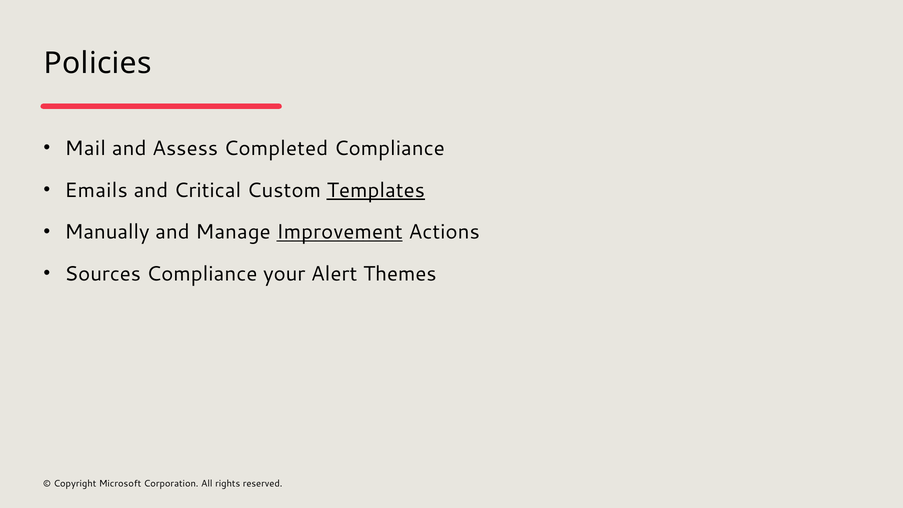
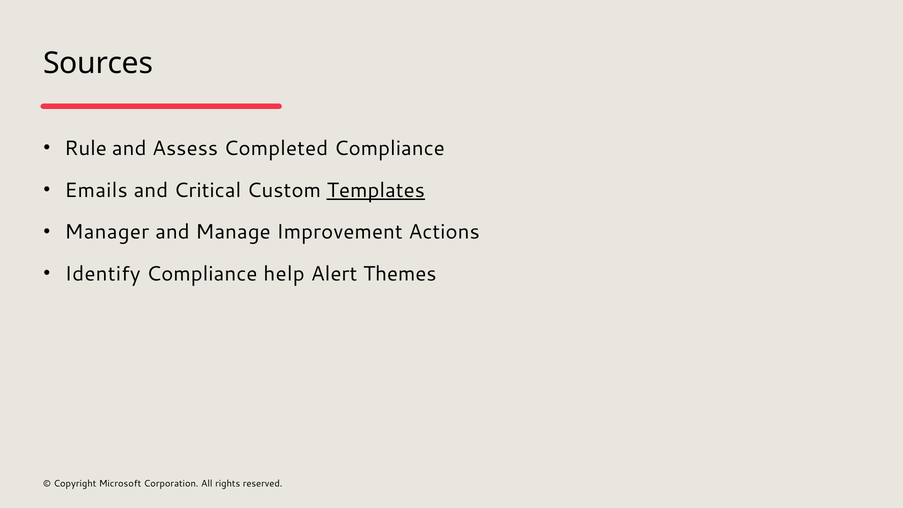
Policies: Policies -> Sources
Mail: Mail -> Rule
Manually: Manually -> Manager
Improvement underline: present -> none
Sources: Sources -> Identify
your: your -> help
